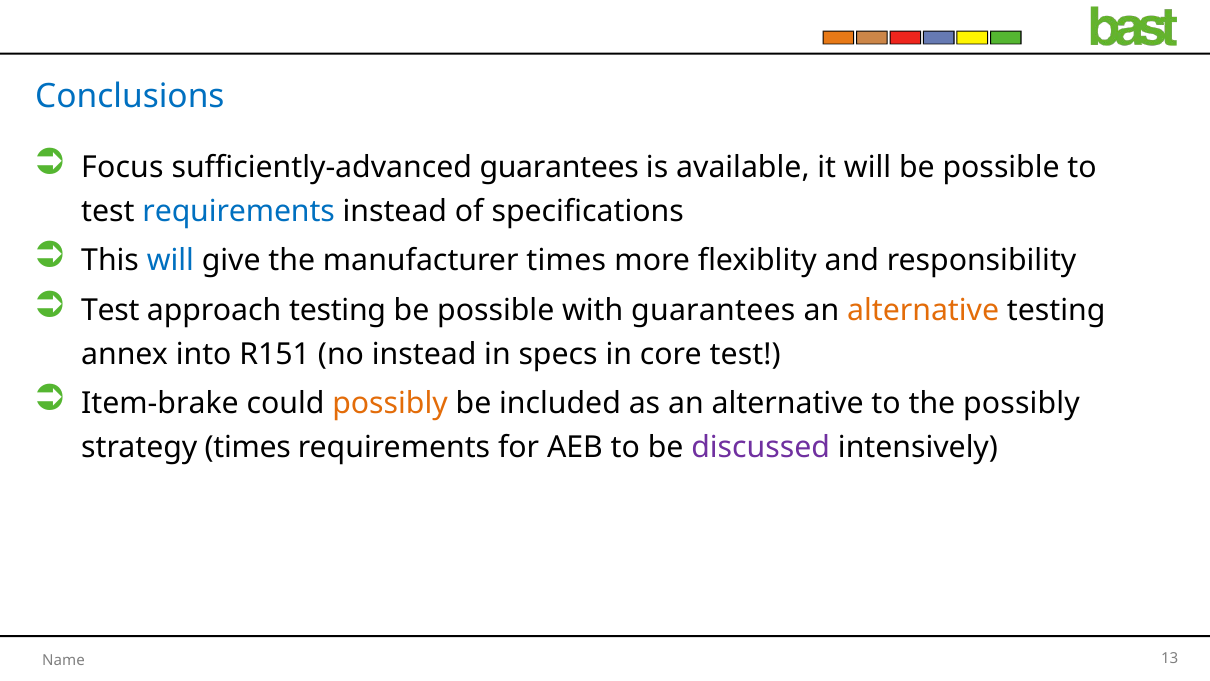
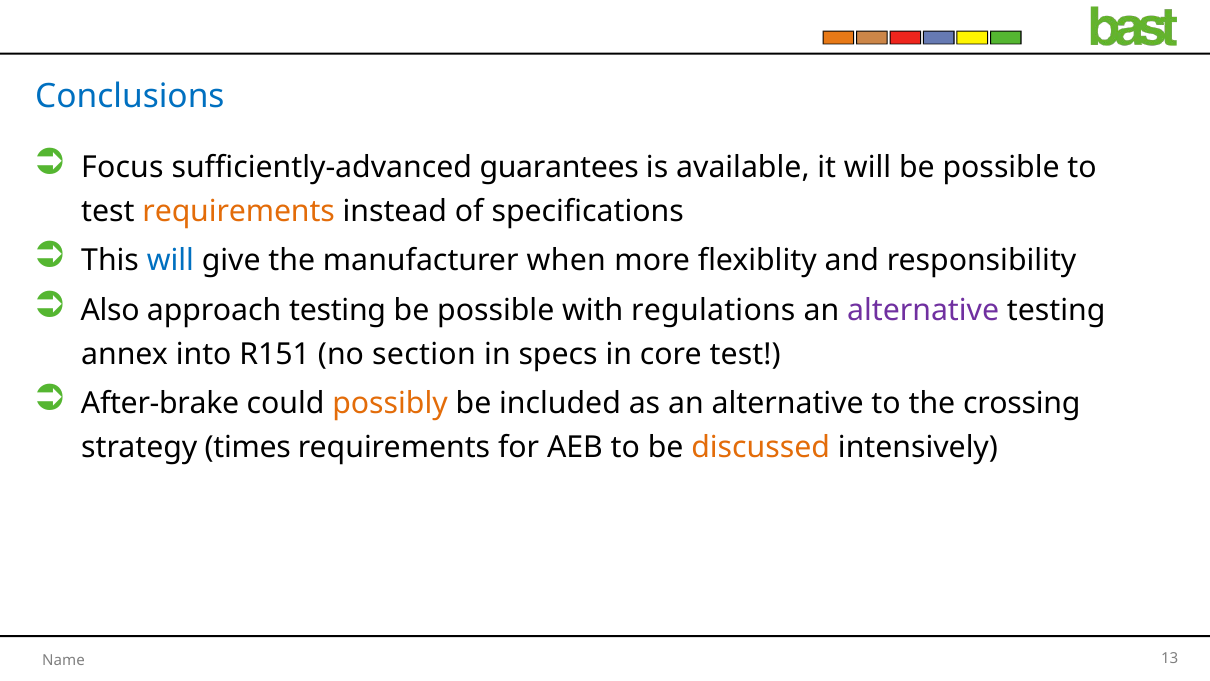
requirements at (239, 211) colour: blue -> orange
manufacturer times: times -> when
Test at (110, 310): Test -> Also
with guarantees: guarantees -> regulations
alternative at (923, 310) colour: orange -> purple
no instead: instead -> section
Item-brake: Item-brake -> After-brake
the possibly: possibly -> crossing
discussed colour: purple -> orange
